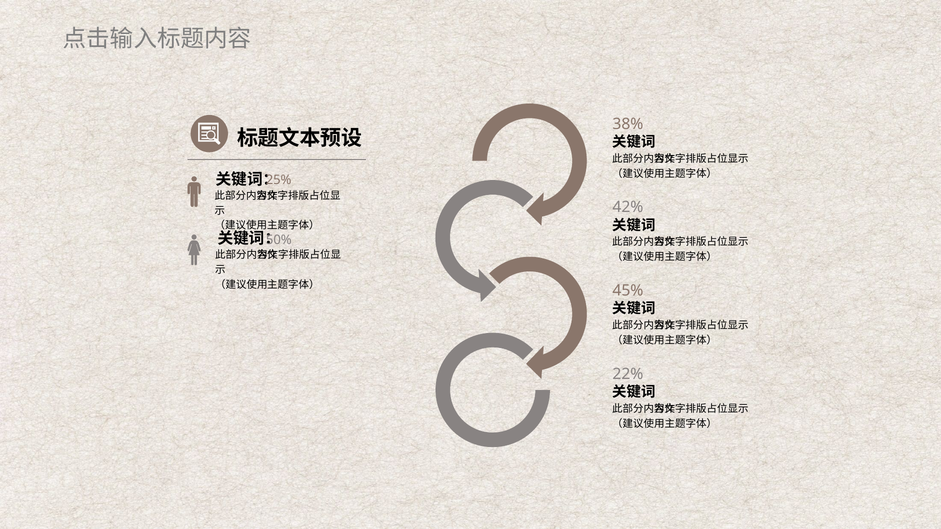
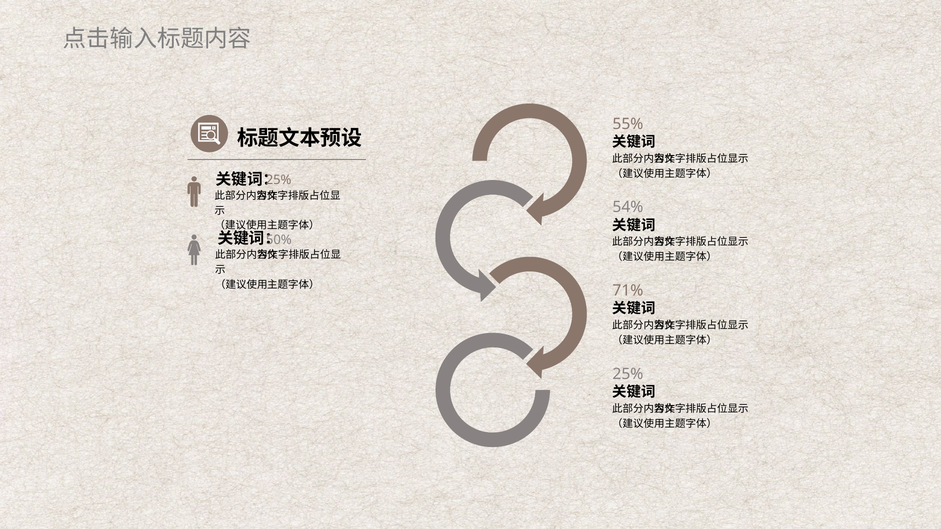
38%: 38% -> 55%
42%: 42% -> 54%
45%: 45% -> 71%
22% at (628, 374): 22% -> 25%
